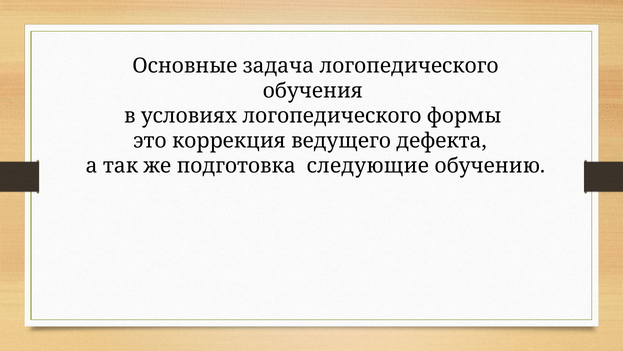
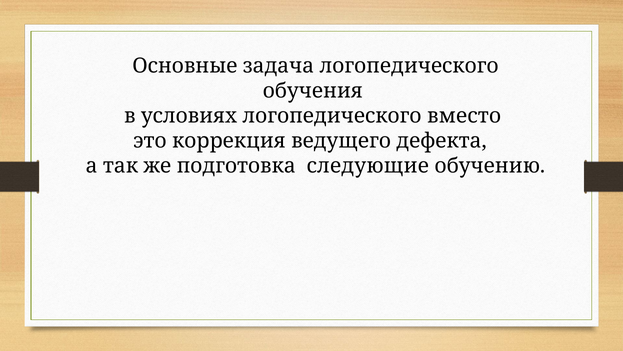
формы: формы -> вместо
